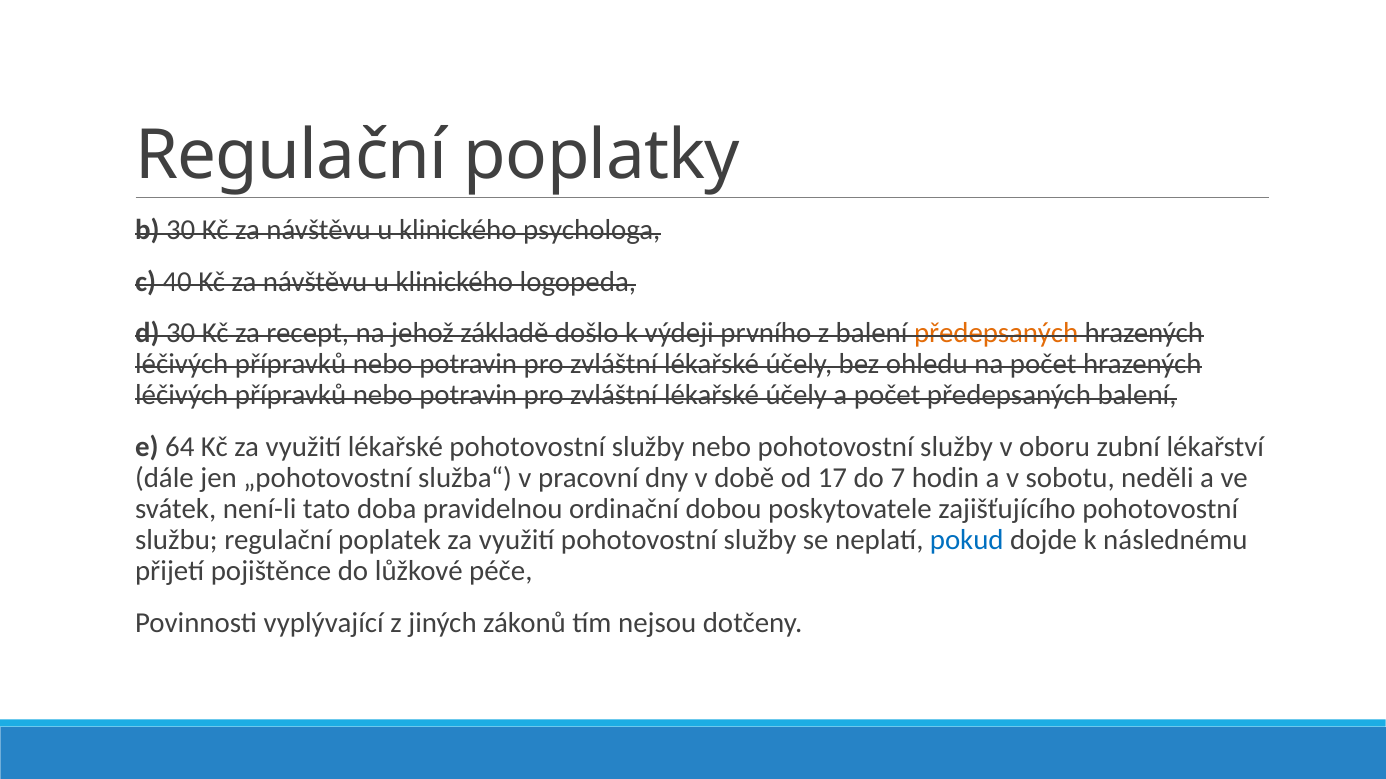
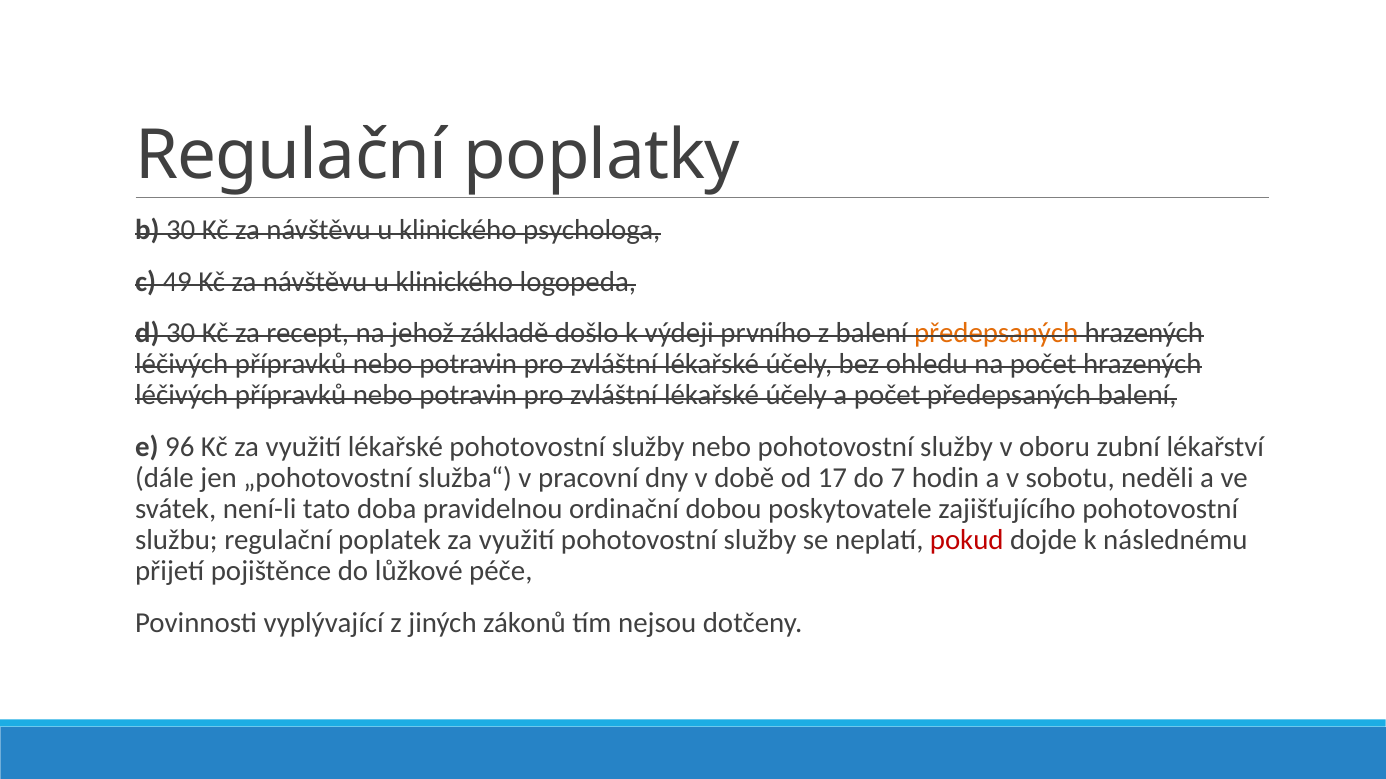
40: 40 -> 49
64: 64 -> 96
pokud colour: blue -> red
